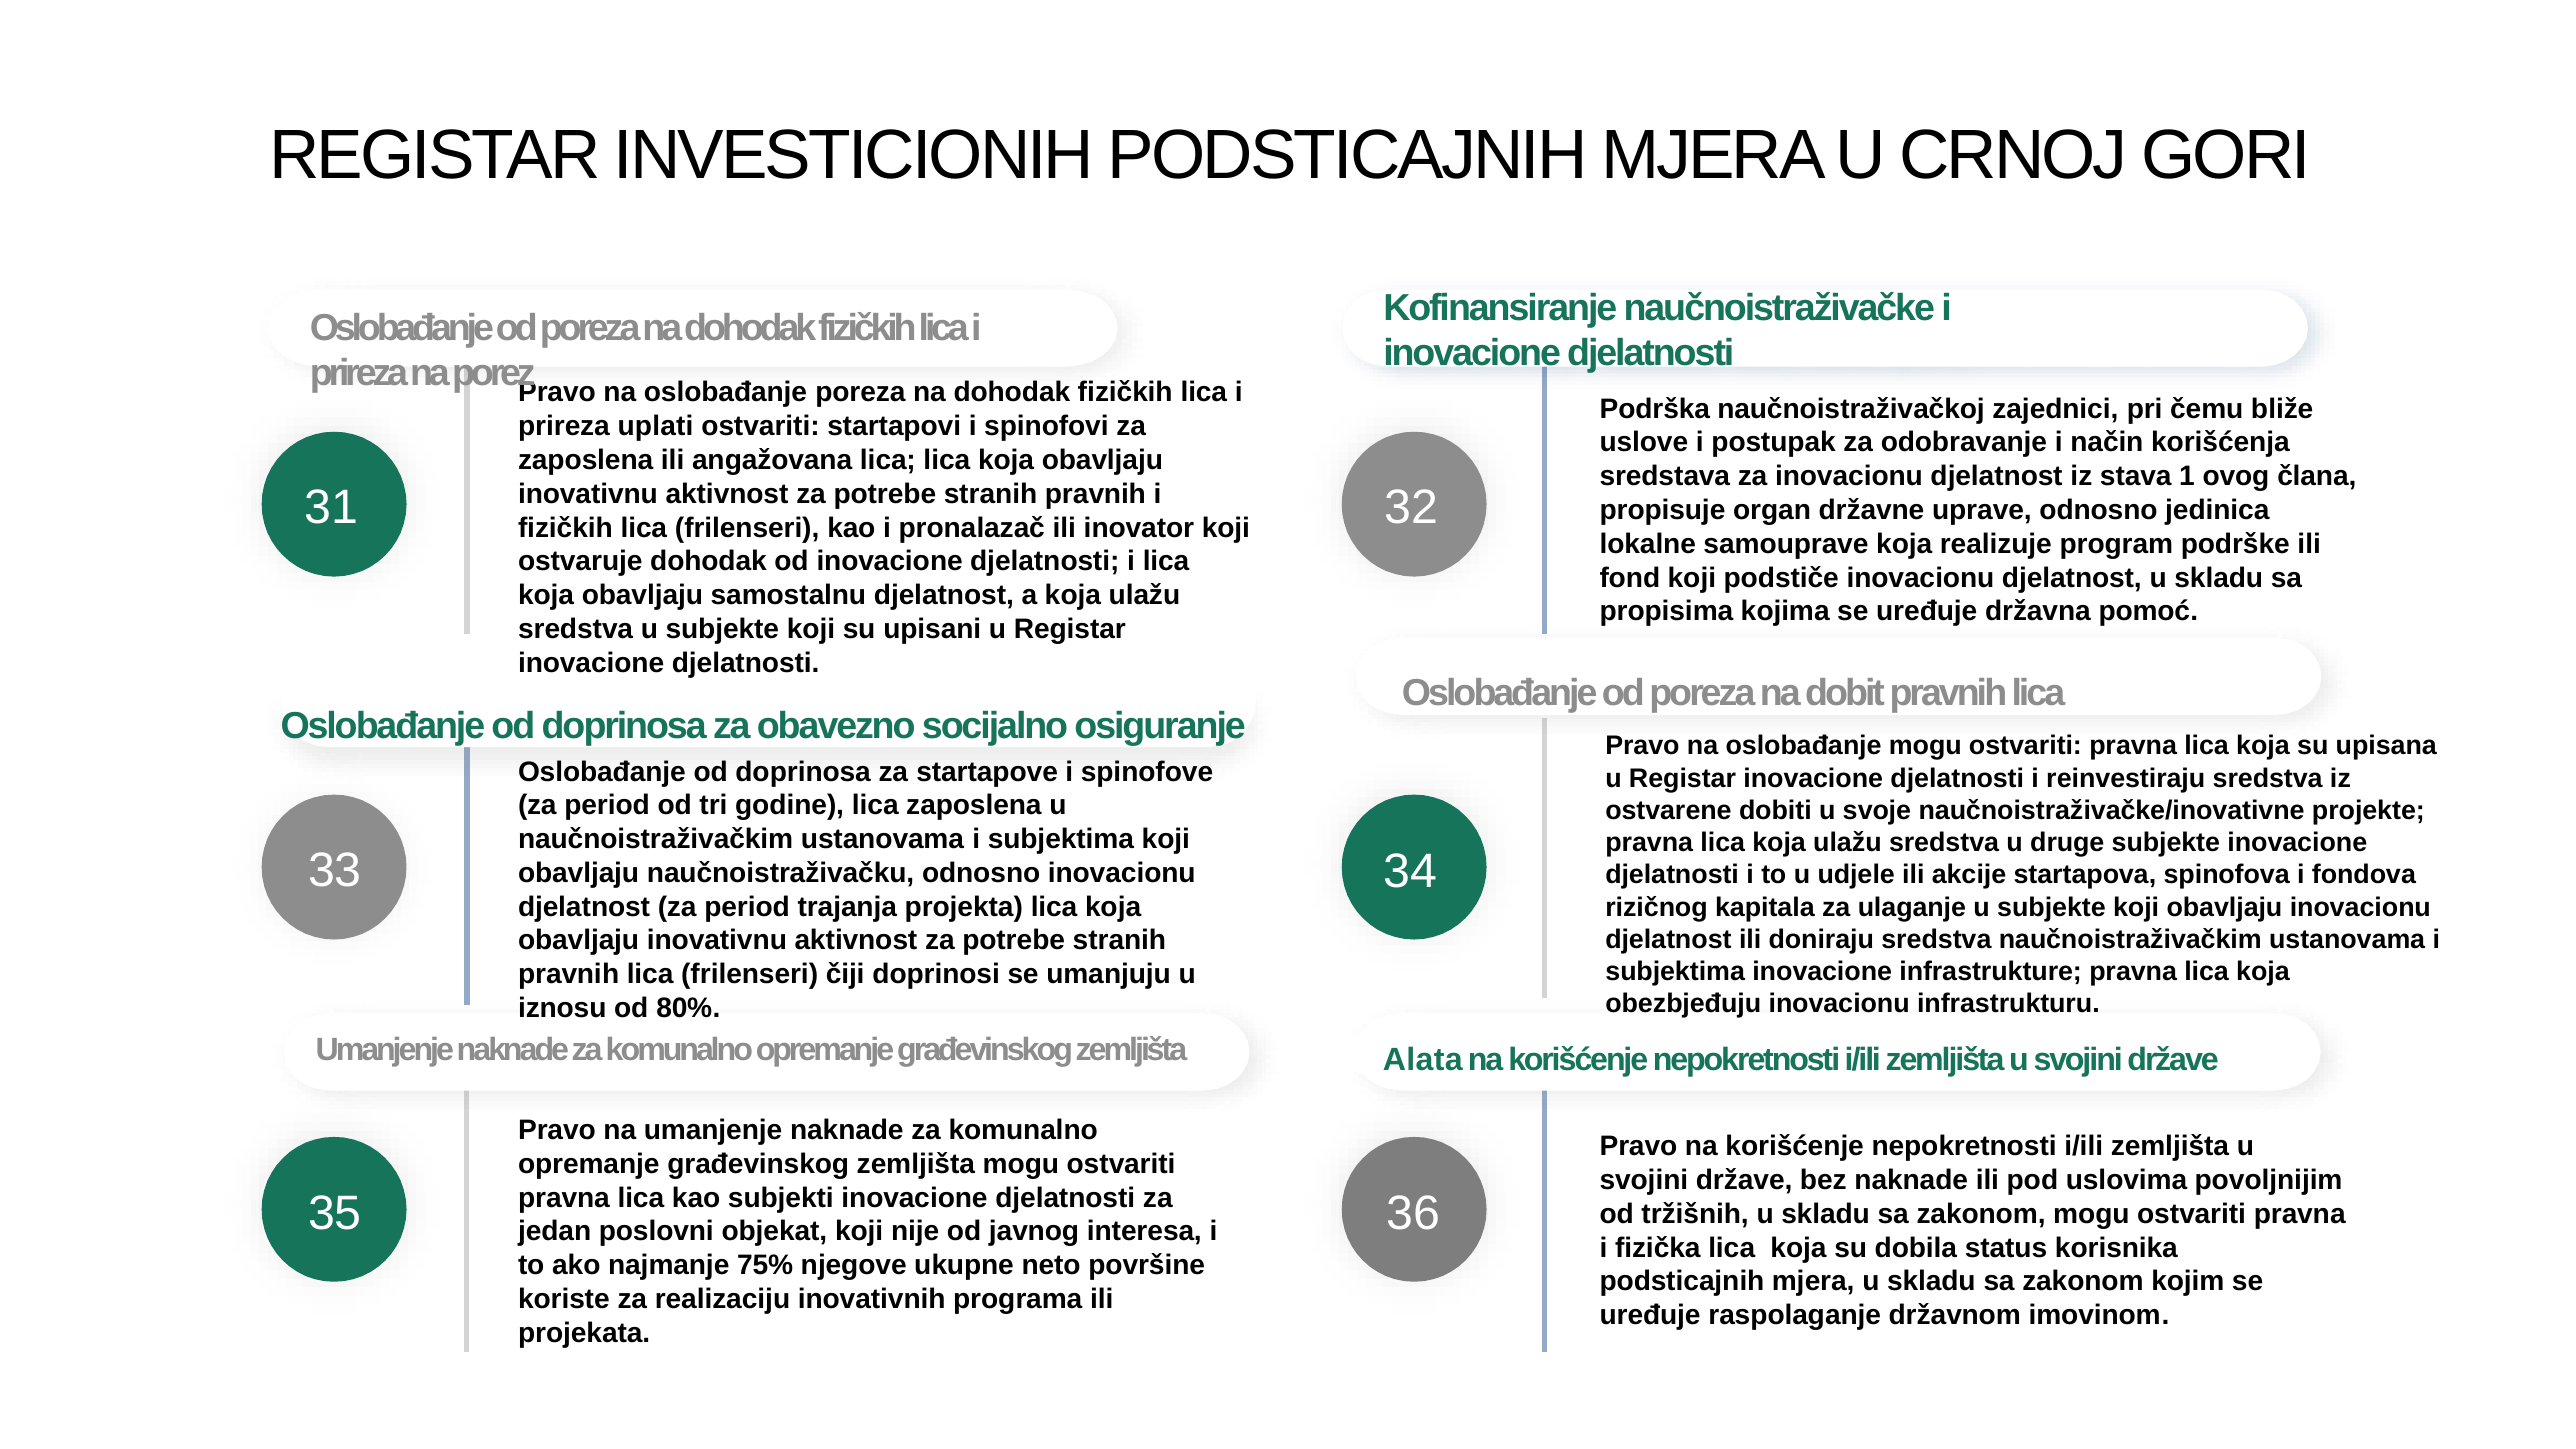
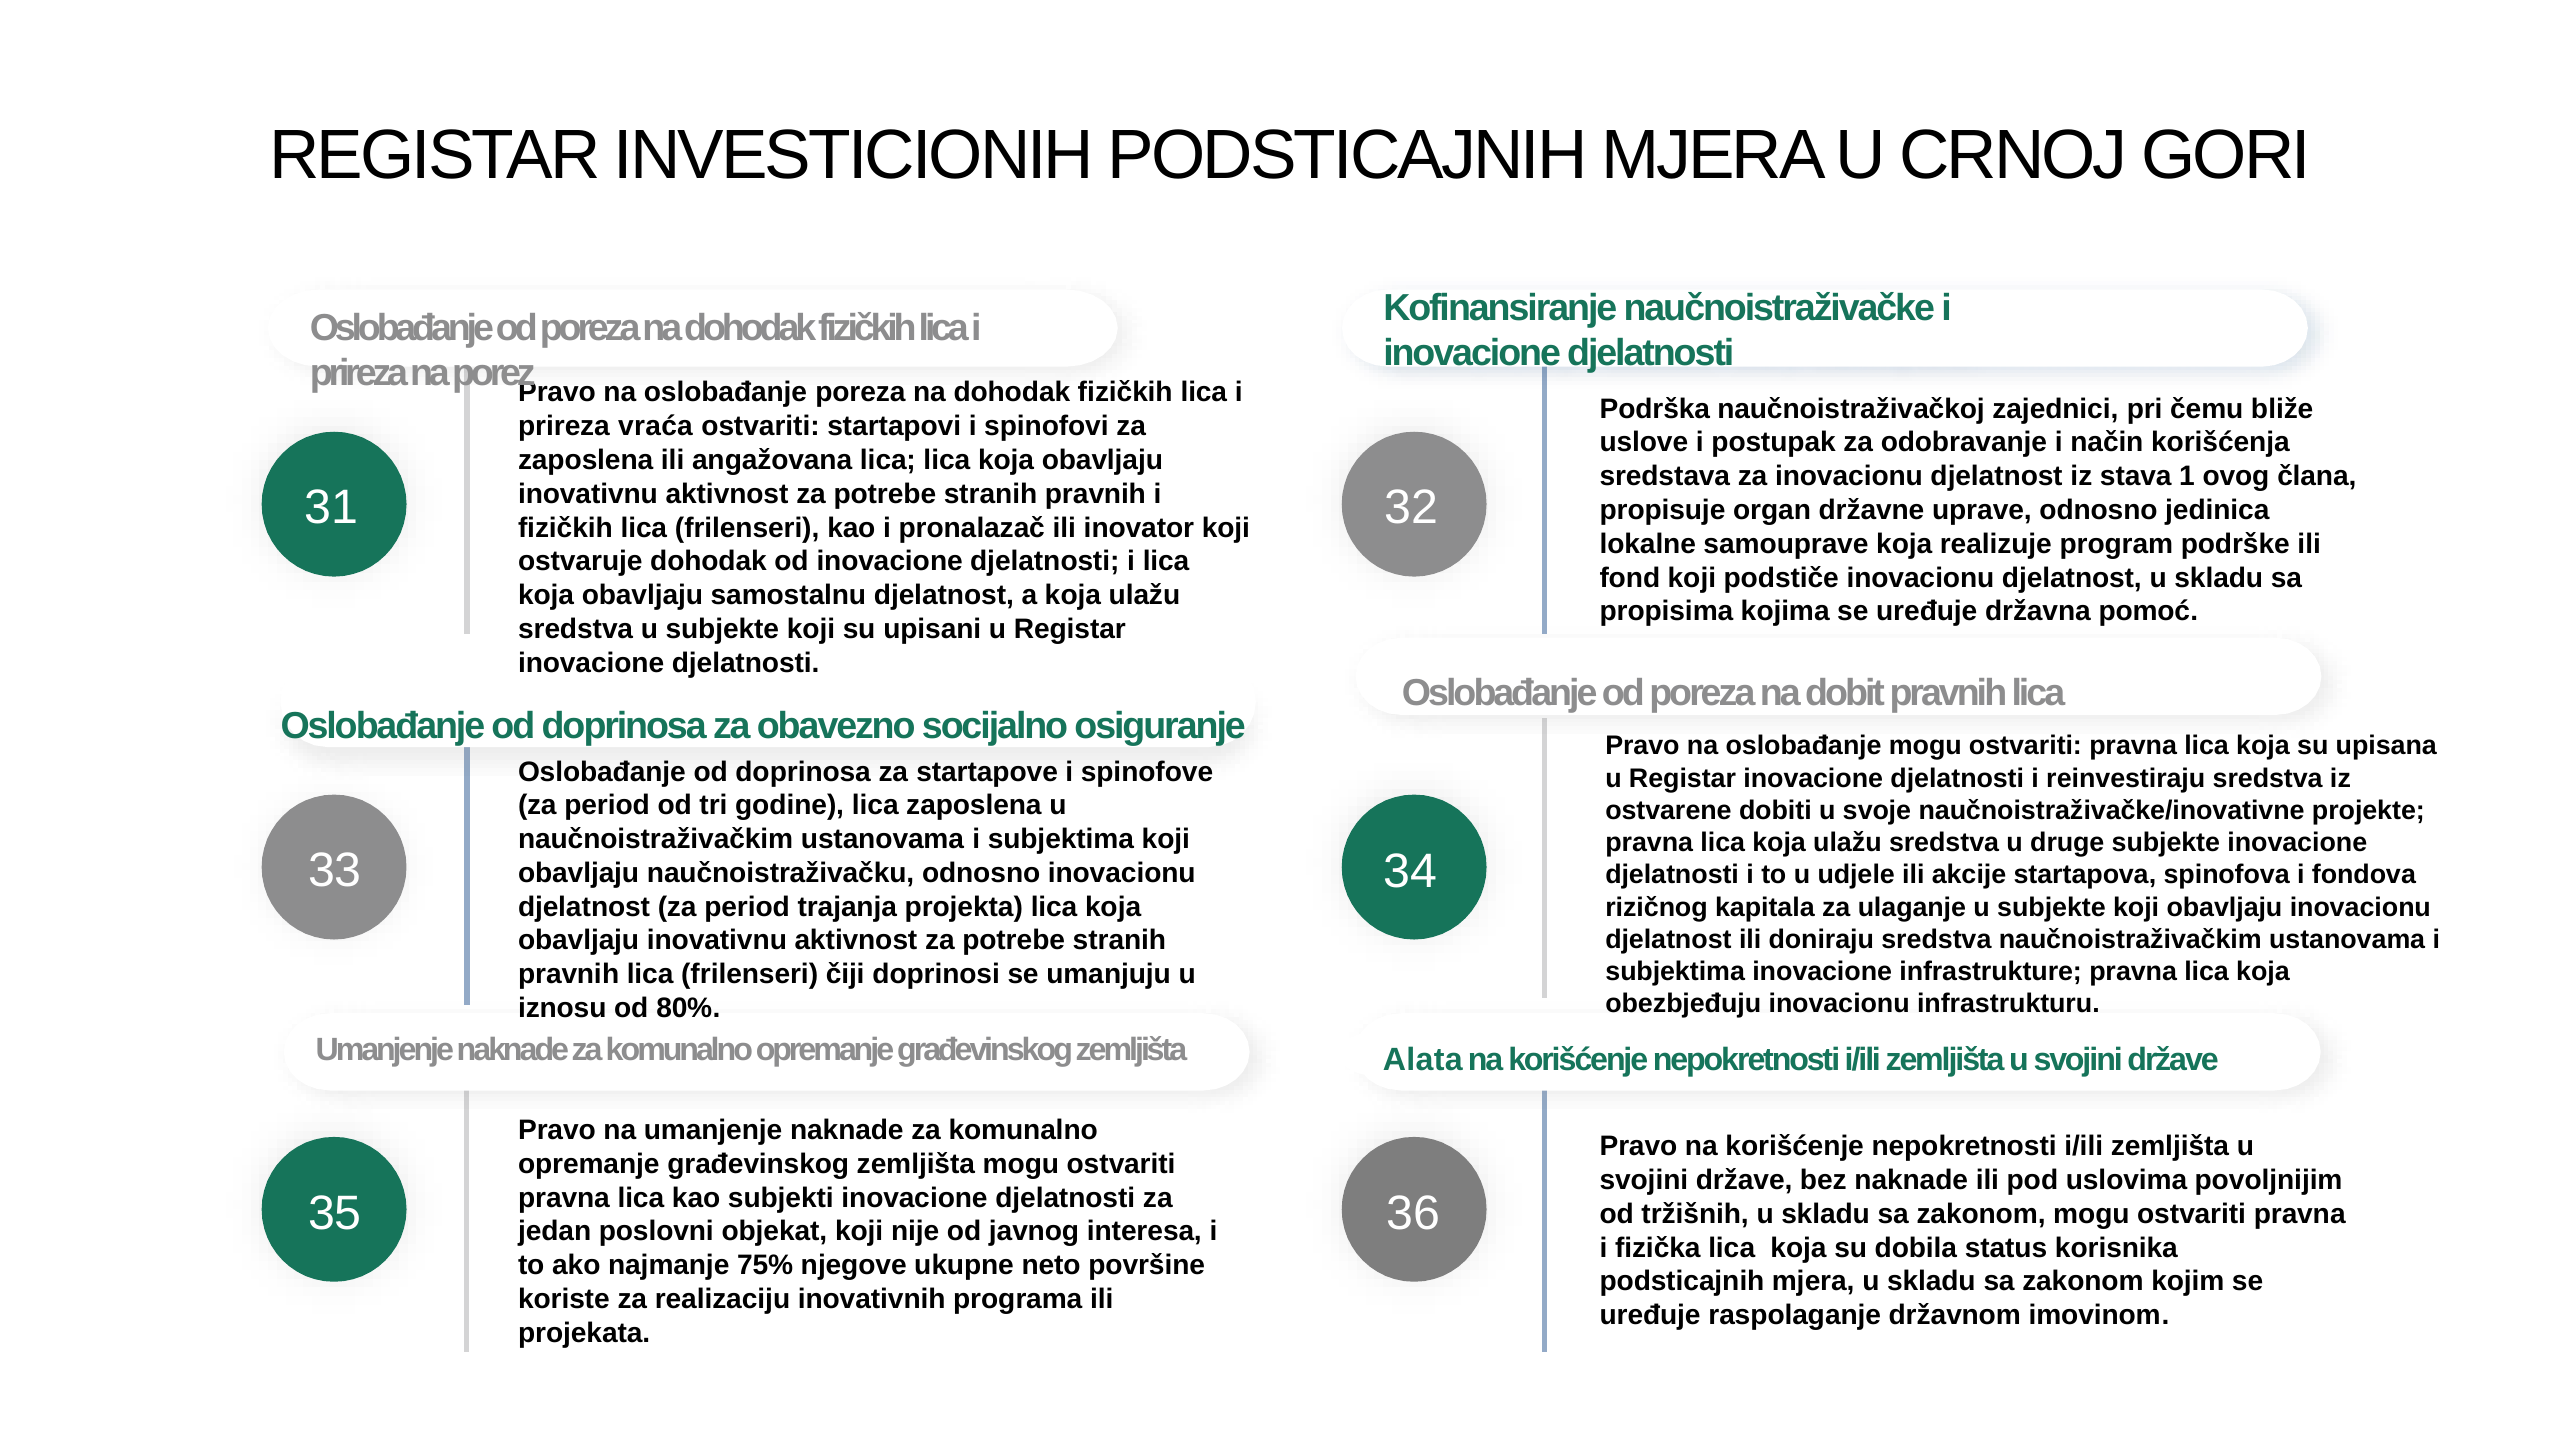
uplati: uplati -> vraća
